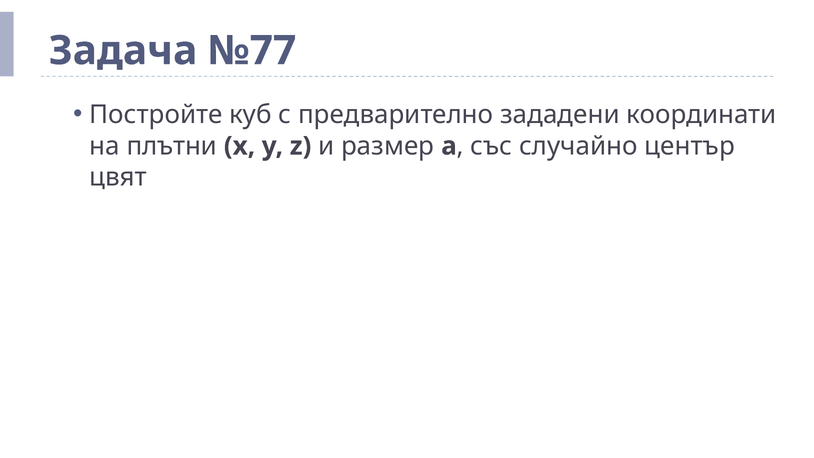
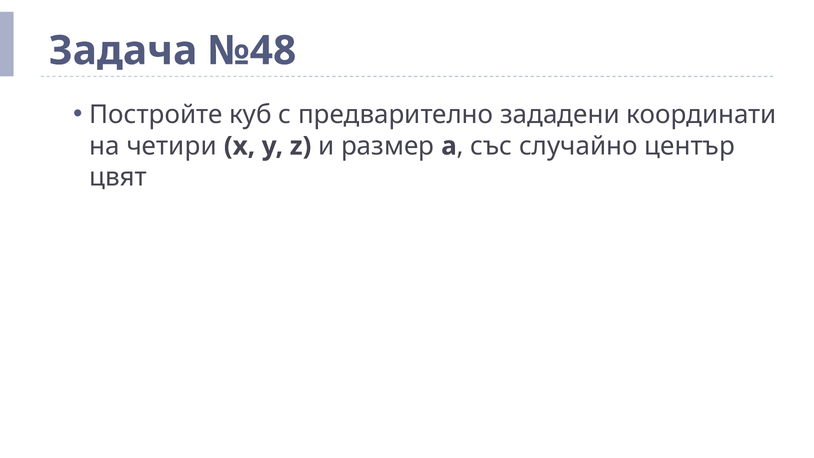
№77: №77 -> №48
плътни: плътни -> четири
